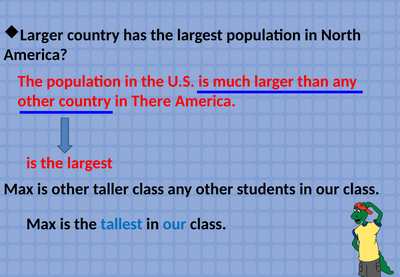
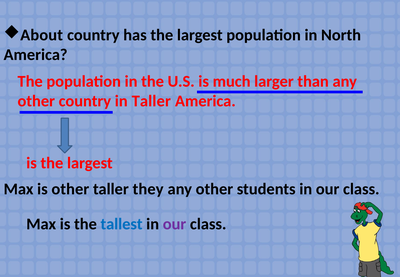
Larger at (42, 35): Larger -> About
in There: There -> Taller
taller class: class -> they
our at (175, 224) colour: blue -> purple
